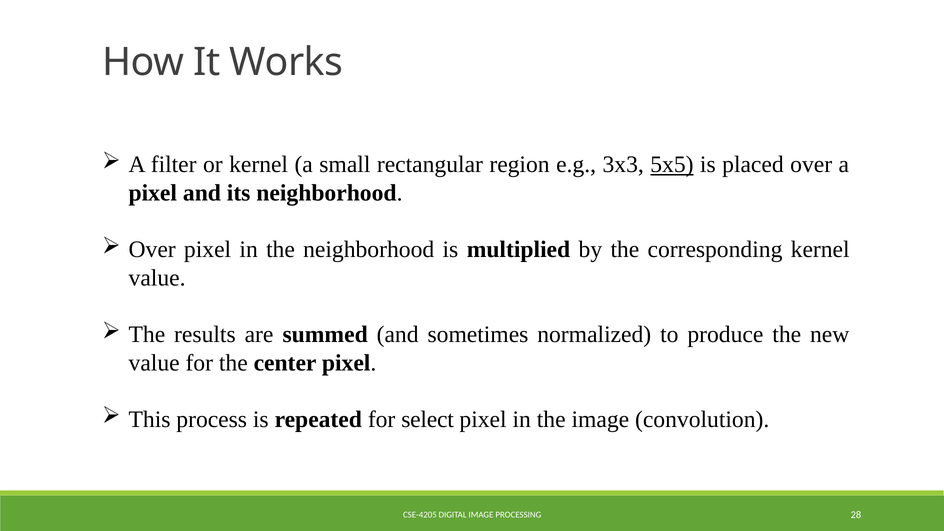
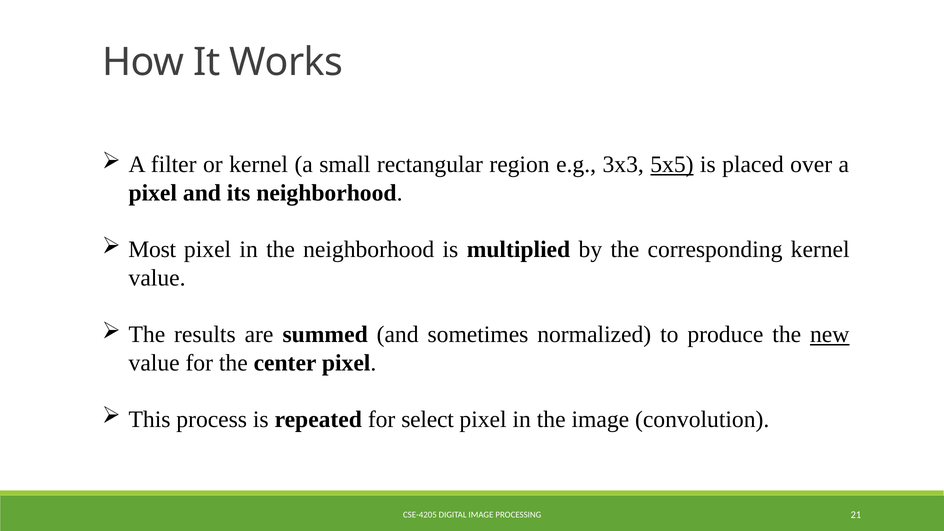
Over at (152, 250): Over -> Most
new underline: none -> present
28: 28 -> 21
